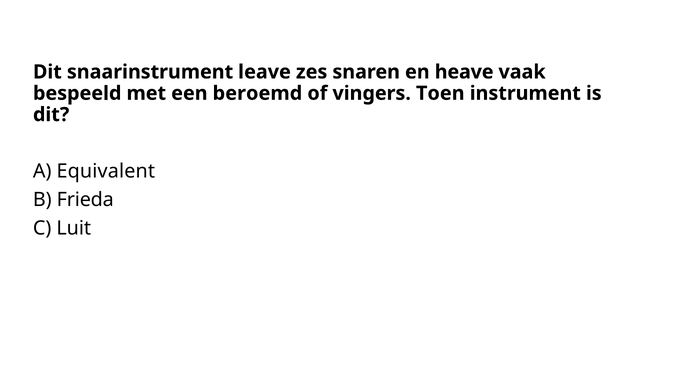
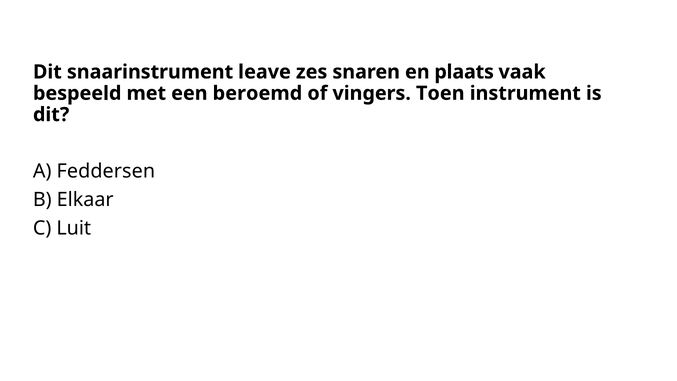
heave: heave -> plaats
Equivalent: Equivalent -> Feddersen
Frieda: Frieda -> Elkaar
